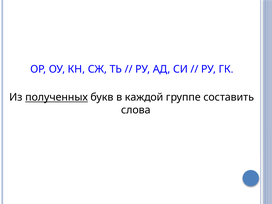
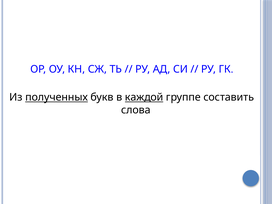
каждой underline: none -> present
